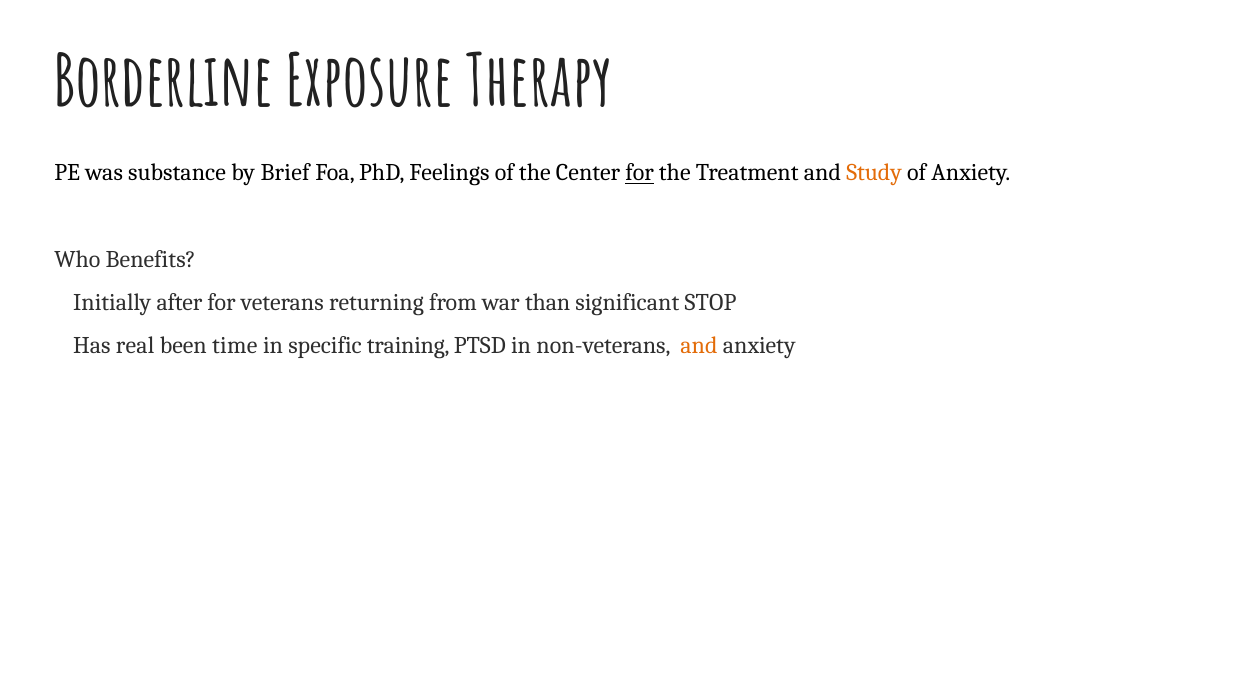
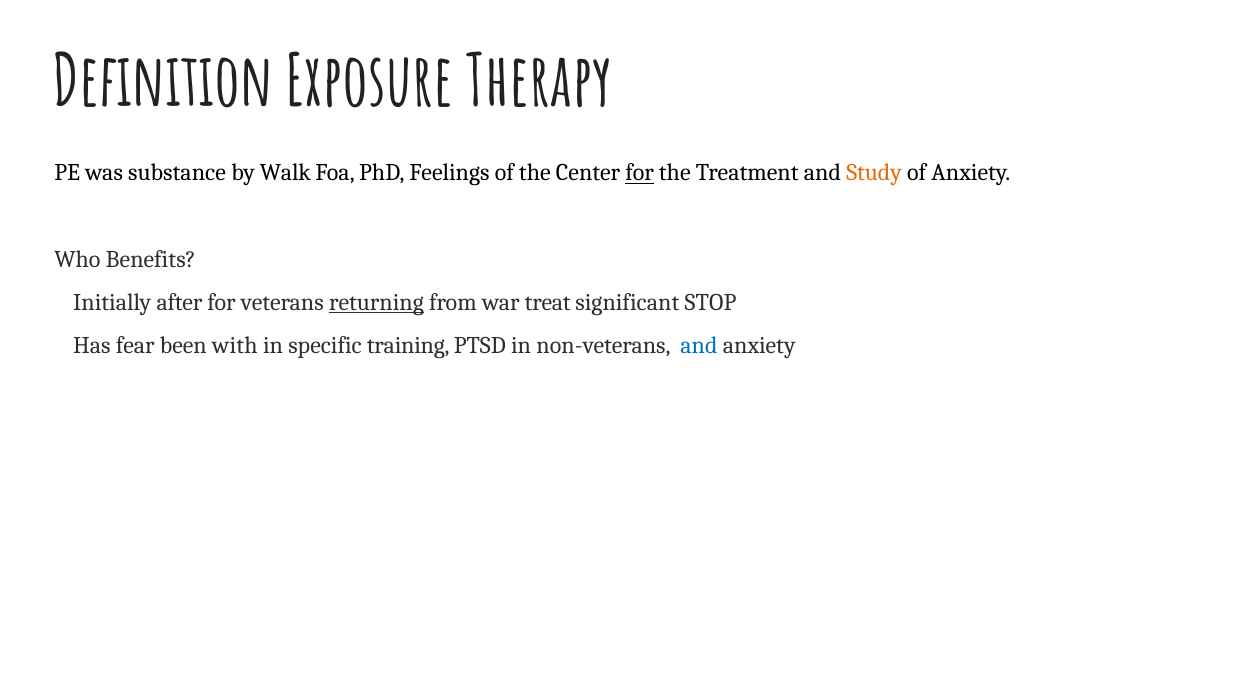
Borderline: Borderline -> Definition
Brief: Brief -> Walk
returning underline: none -> present
than: than -> treat
real: real -> fear
time: time -> with
and at (699, 345) colour: orange -> blue
